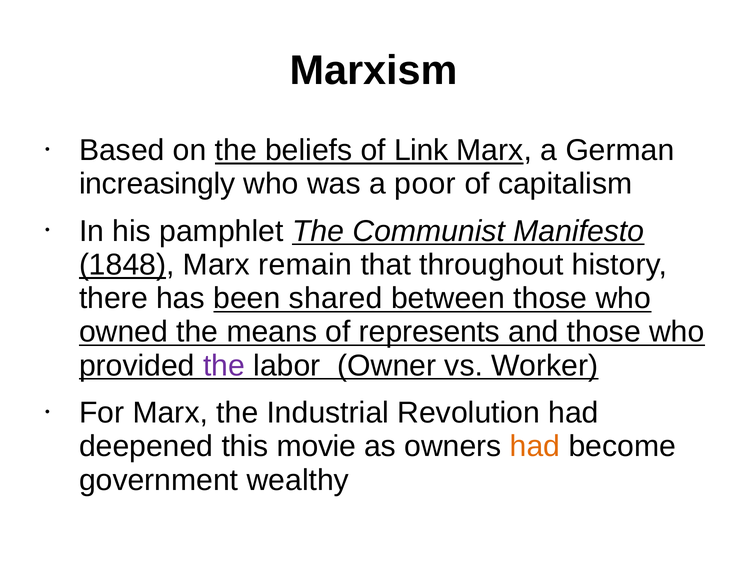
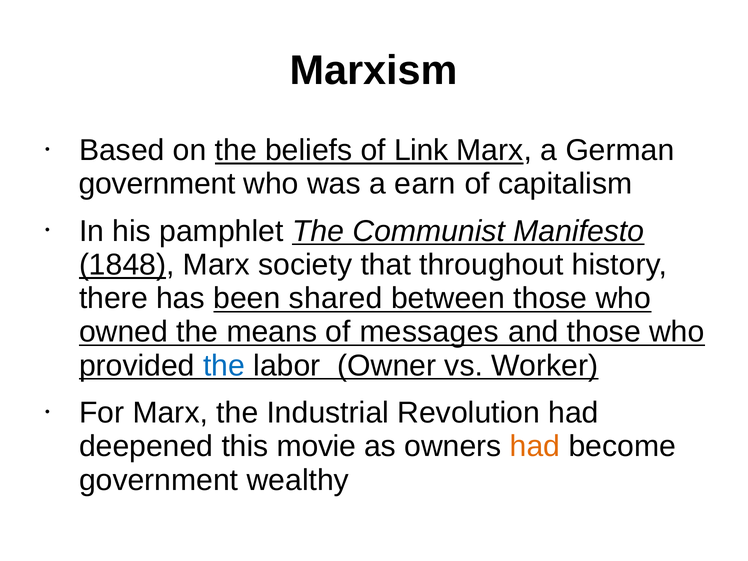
increasingly at (157, 184): increasingly -> government
poor: poor -> earn
remain: remain -> society
represents: represents -> messages
the at (224, 366) colour: purple -> blue
